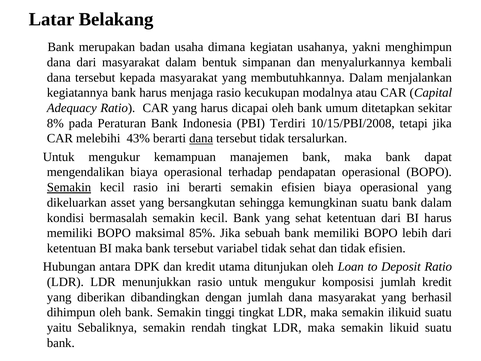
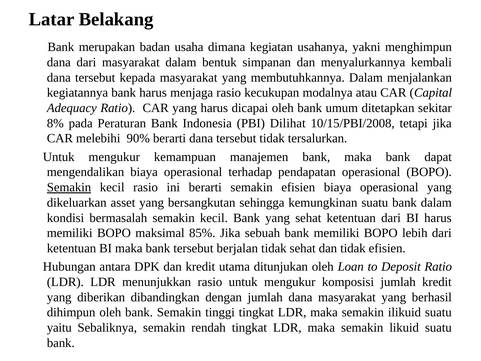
Terdiri: Terdiri -> Dilihat
43%: 43% -> 90%
dana at (201, 138) underline: present -> none
variabel: variabel -> berjalan
